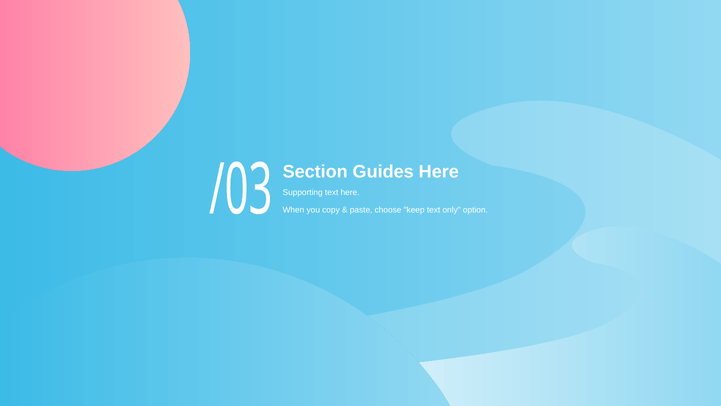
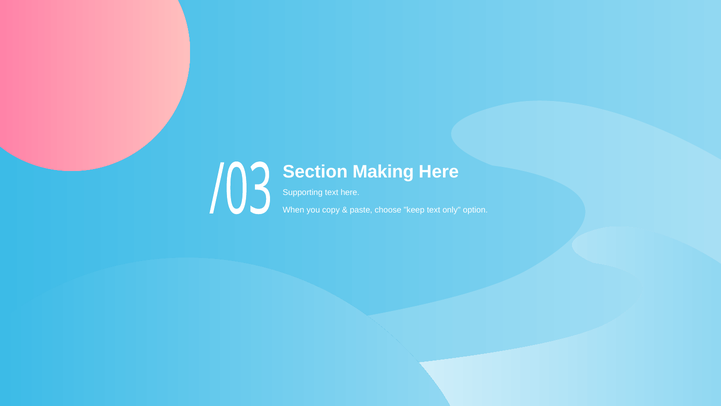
Guides: Guides -> Making
